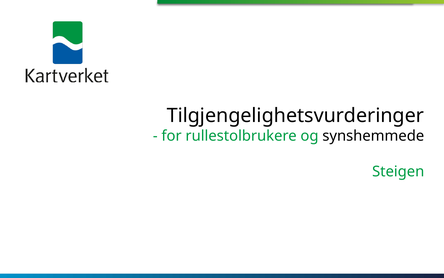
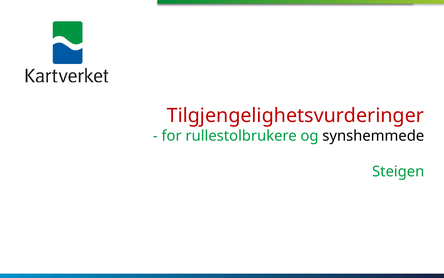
Tilgjengelighetsvurderinger colour: black -> red
